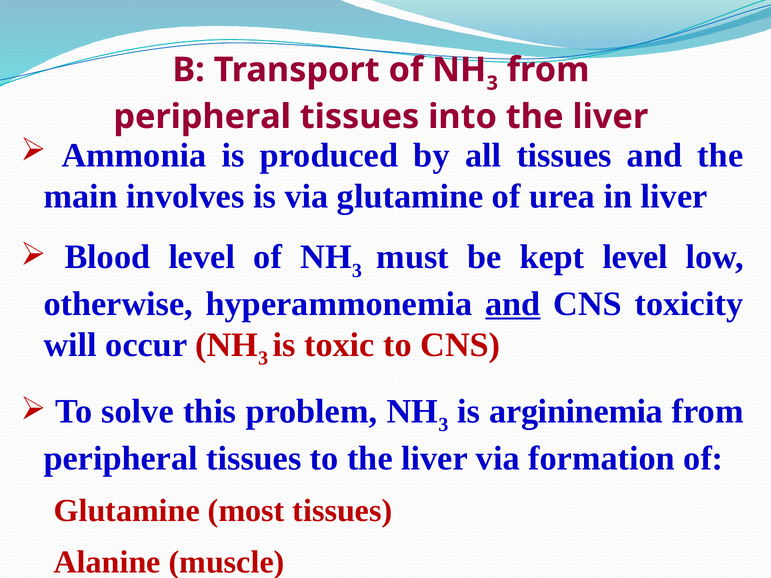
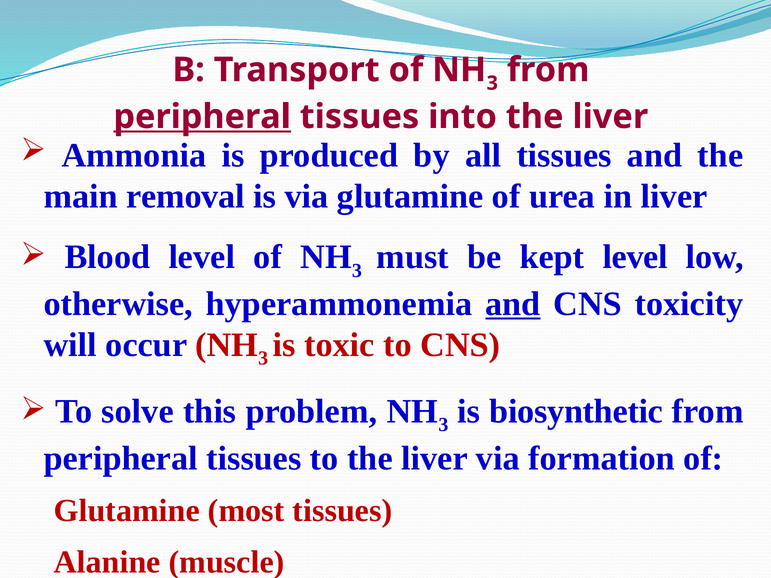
peripheral at (202, 117) underline: none -> present
involves: involves -> removal
argininemia: argininemia -> biosynthetic
